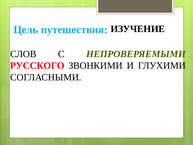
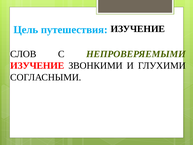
РУССКОГО at (37, 66): РУССКОГО -> ИЗУЧЕНИЕ
